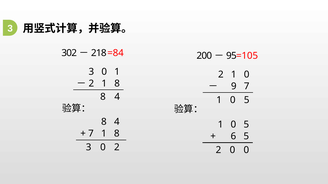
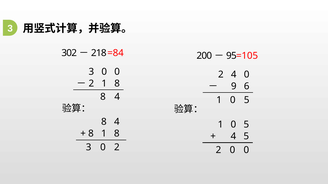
3 0 1: 1 -> 0
1 at (234, 75): 1 -> 4
9 7: 7 -> 6
7 at (91, 134): 7 -> 8
6 at (233, 137): 6 -> 4
